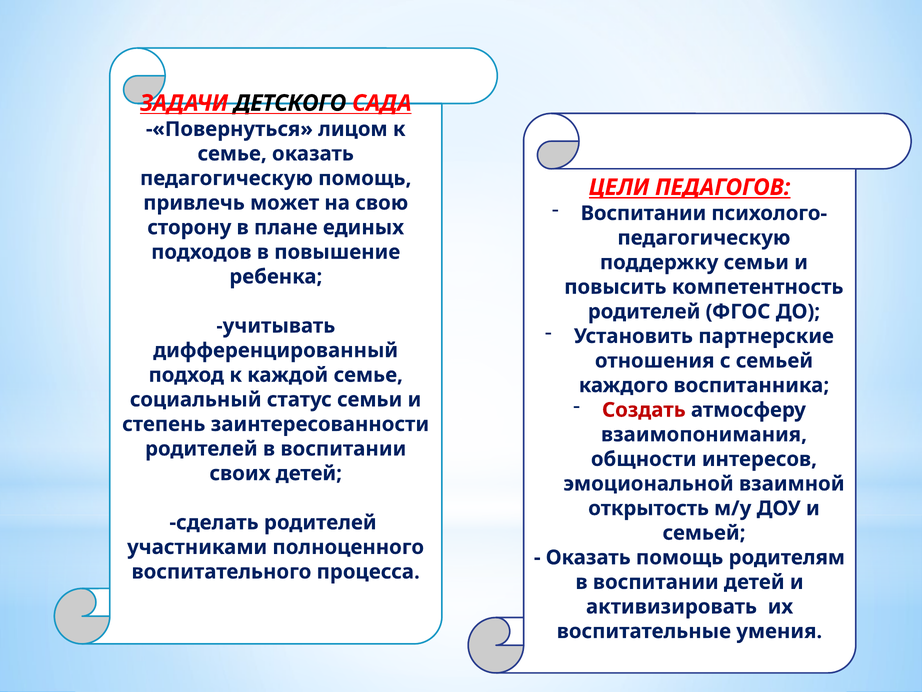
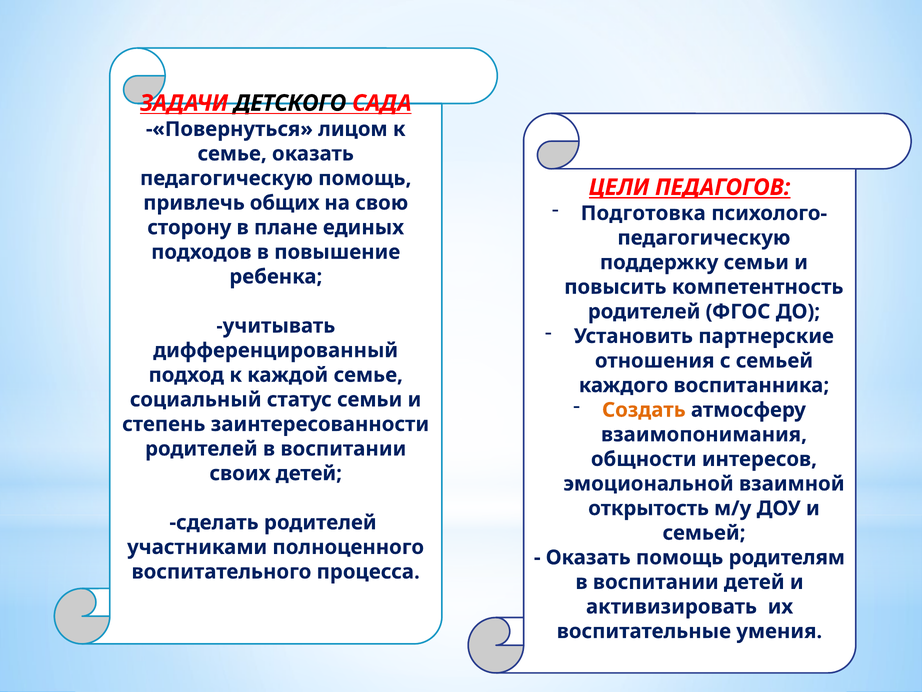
может: может -> общих
Воспитании at (643, 213): Воспитании -> Подготовка
Создать colour: red -> orange
